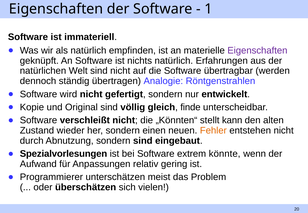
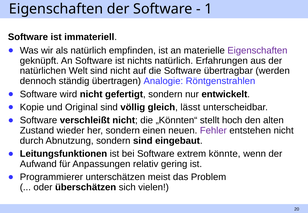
finde: finde -> lässt
kann: kann -> hoch
Fehler colour: orange -> purple
Spezialvorlesungen: Spezialvorlesungen -> Leitungsfunktionen
